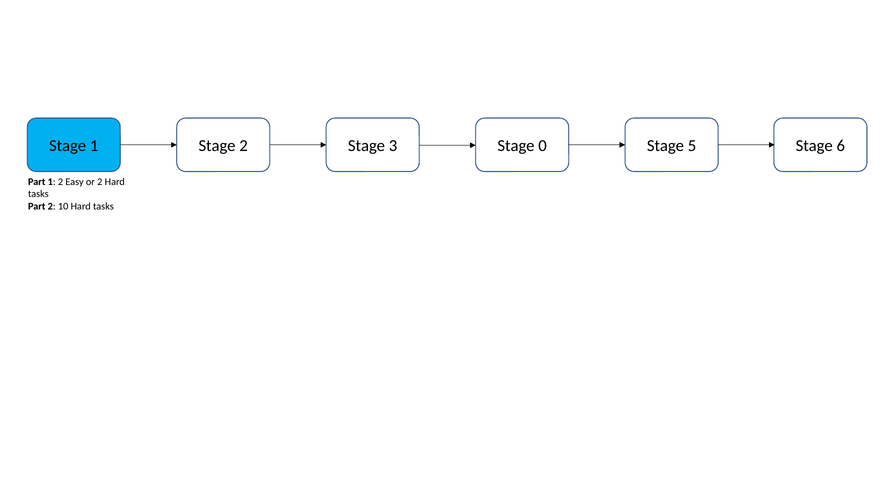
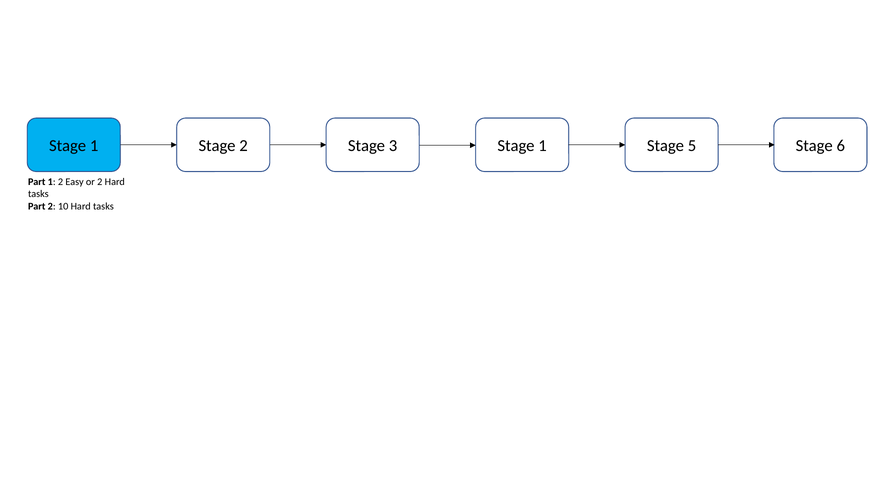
3 Stage 0: 0 -> 1
